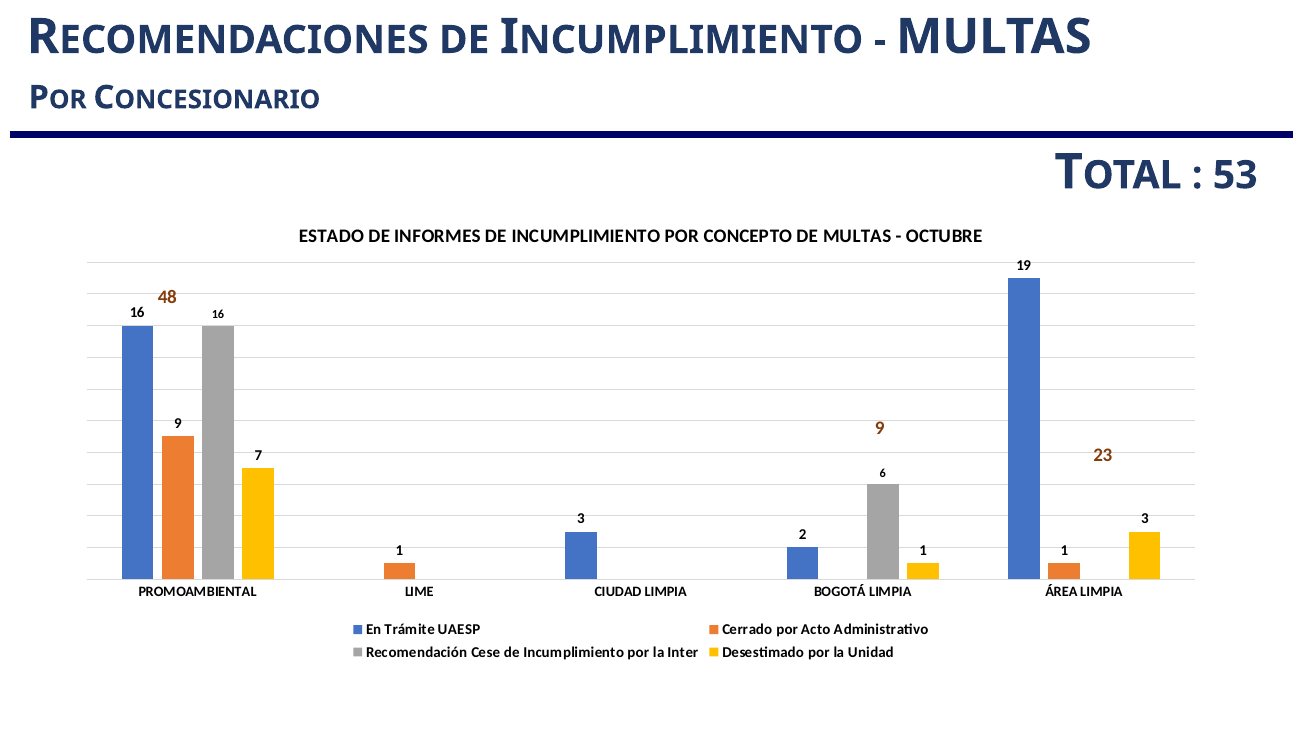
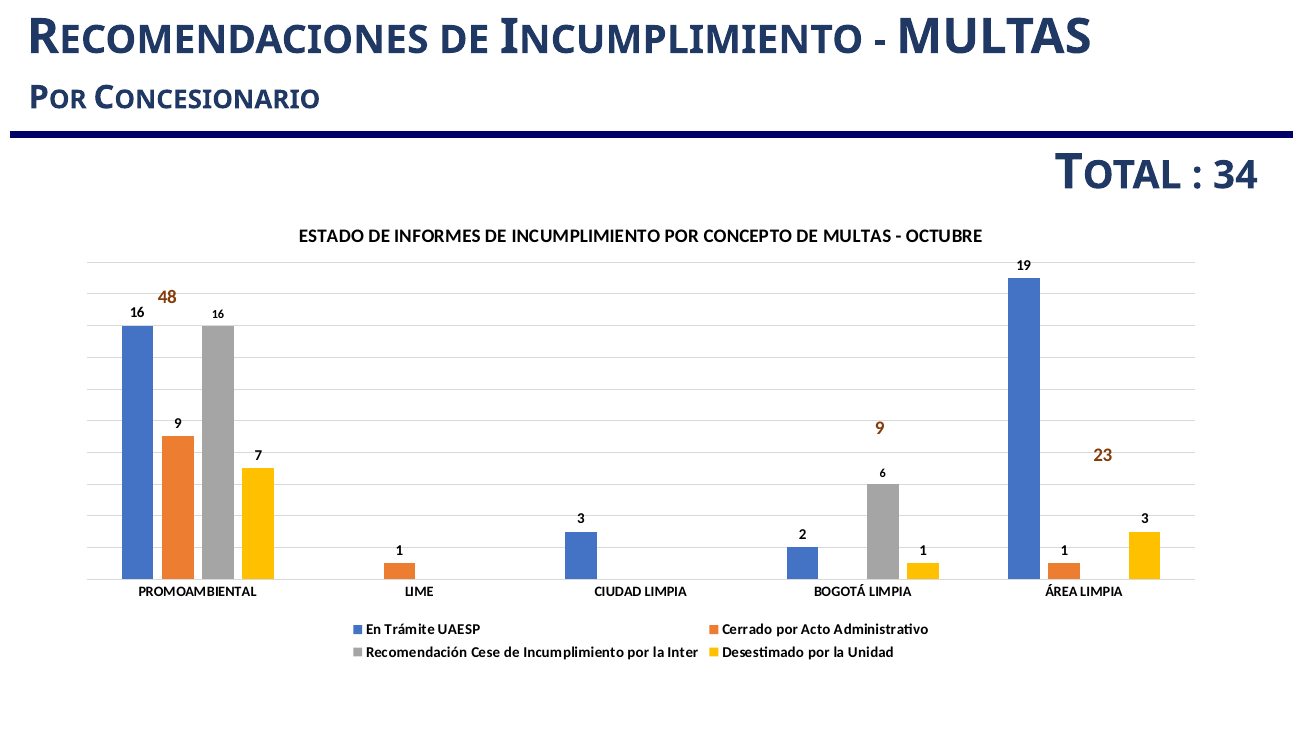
53: 53 -> 34
